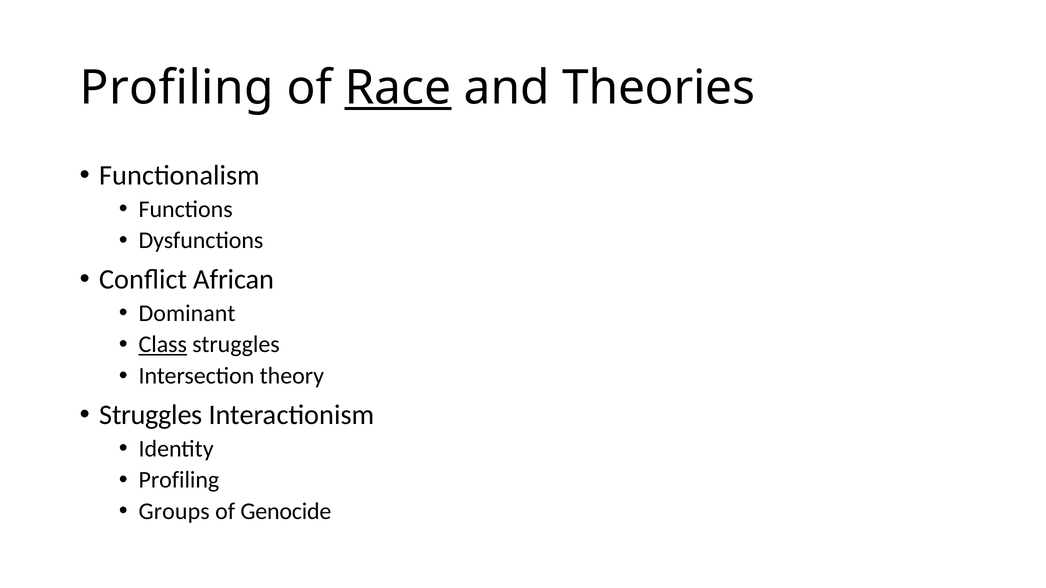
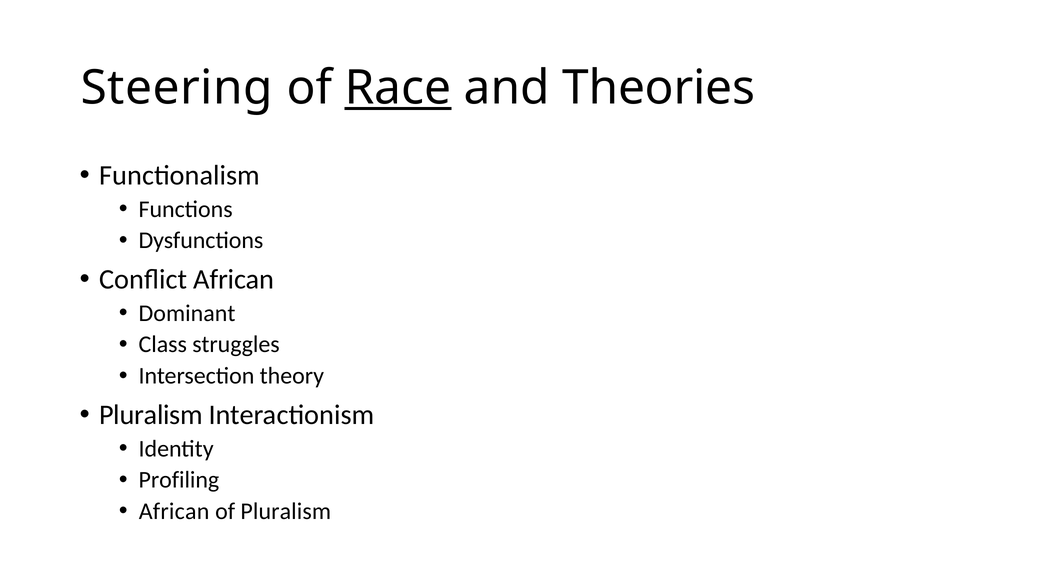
Profiling at (177, 88): Profiling -> Steering
Class underline: present -> none
Struggles at (151, 415): Struggles -> Pluralism
Groups at (174, 512): Groups -> African
of Genocide: Genocide -> Pluralism
